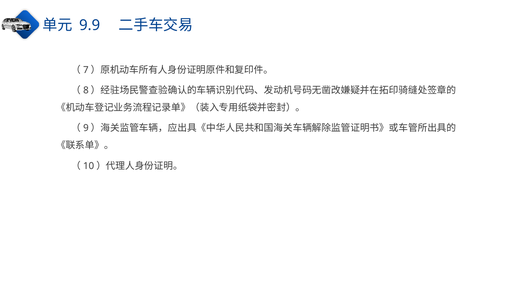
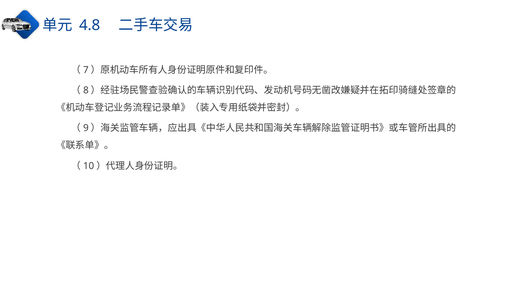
9.9: 9.9 -> 4.8
